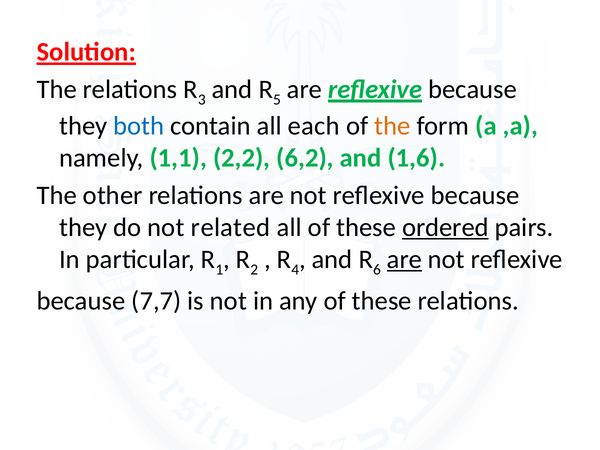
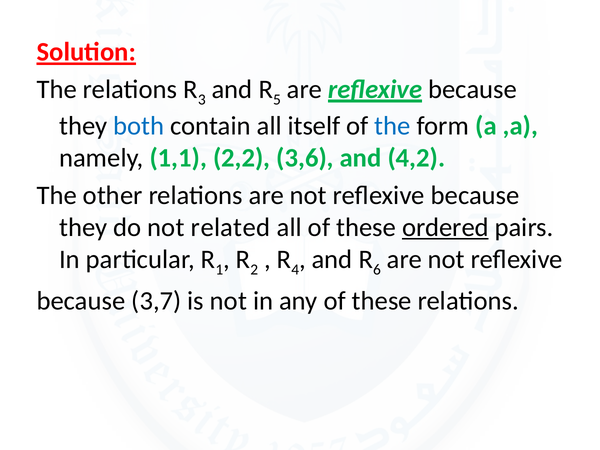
each: each -> itself
the at (392, 126) colour: orange -> blue
6,2: 6,2 -> 3,6
1,6: 1,6 -> 4,2
are at (404, 259) underline: present -> none
7,7: 7,7 -> 3,7
